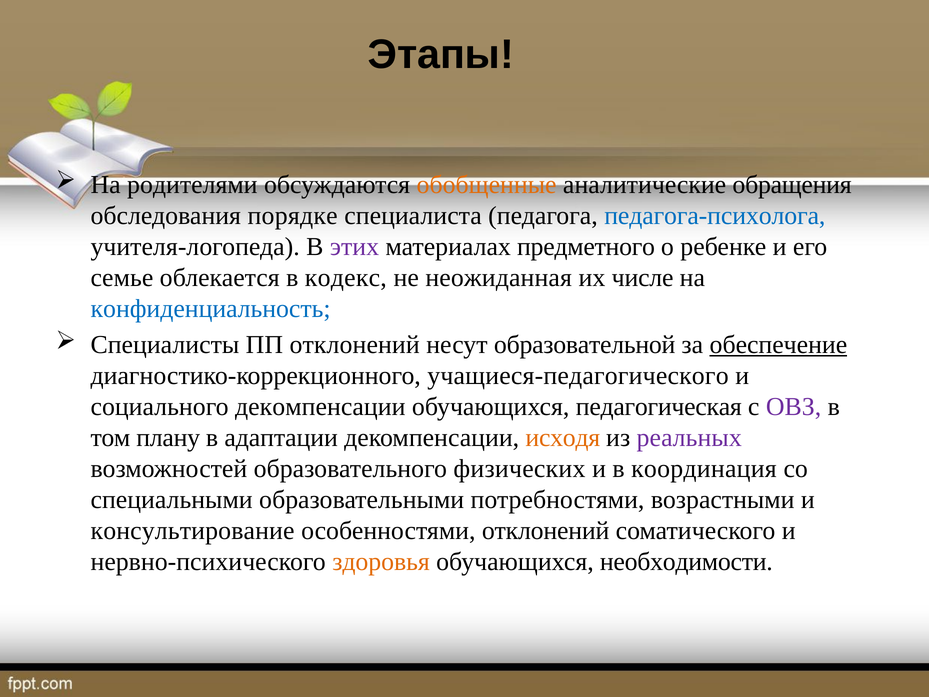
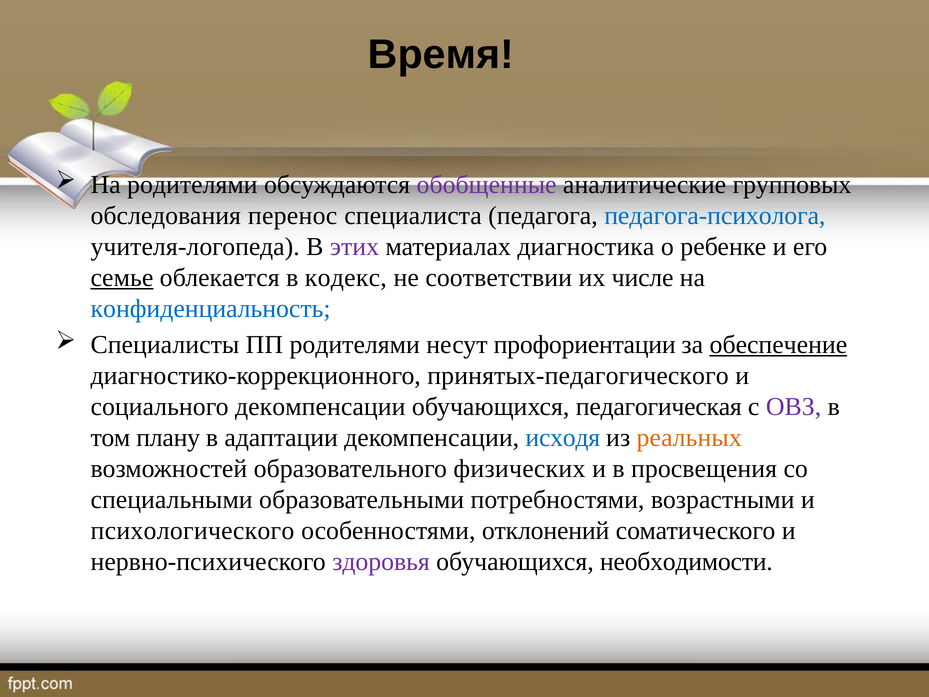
Этапы: Этапы -> Время
обобщенные colour: orange -> purple
обращения: обращения -> групповых
порядке: порядке -> перенос
предметного: предметного -> диагностика
семье underline: none -> present
неожиданная: неожиданная -> соответствии
ПП отклонений: отклонений -> родителями
образовательной: образовательной -> профориентации
учащиеся-педагогического: учащиеся-педагогического -> принятых-педагогического
исходя colour: orange -> blue
реальных colour: purple -> orange
координация: координация -> просвещения
консультирование: консультирование -> психологического
здоровья colour: orange -> purple
